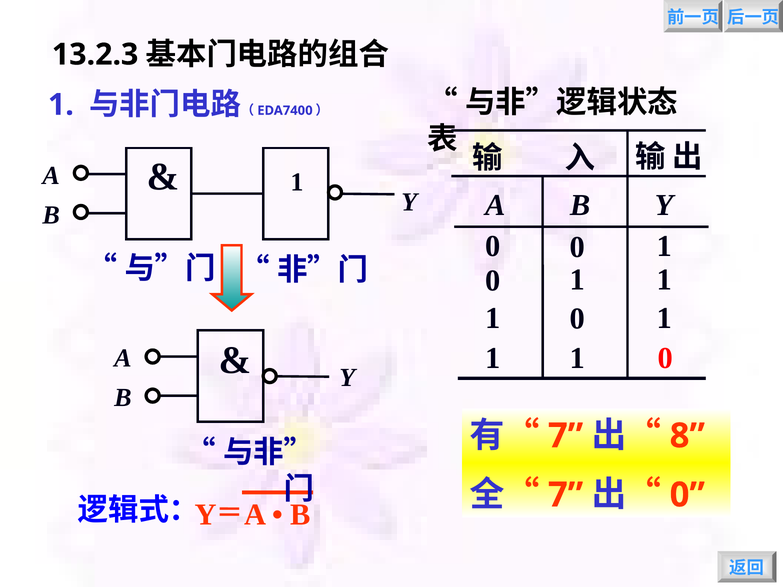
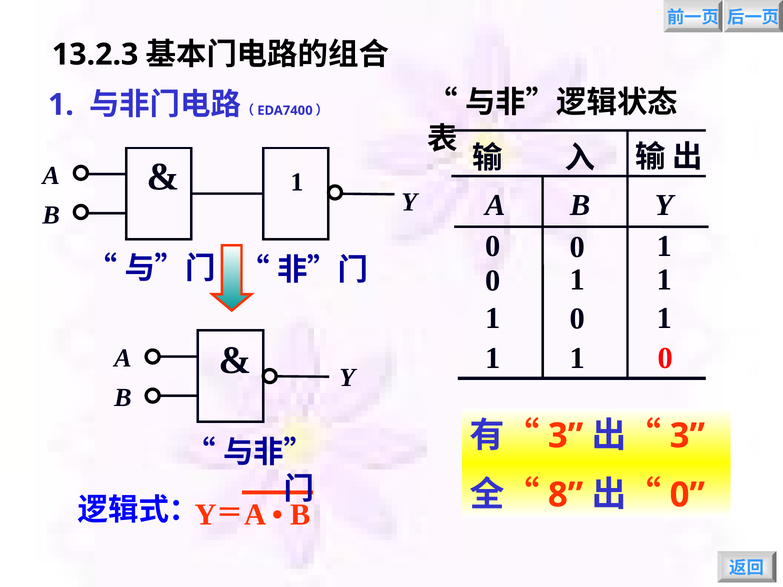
7 at (566, 436): 7 -> 3
8 at (687, 436): 8 -> 3
7 at (566, 495): 7 -> 8
